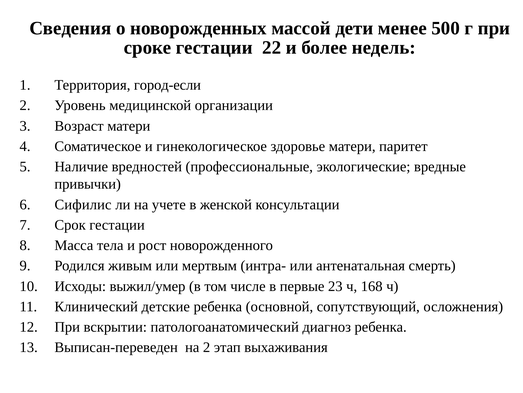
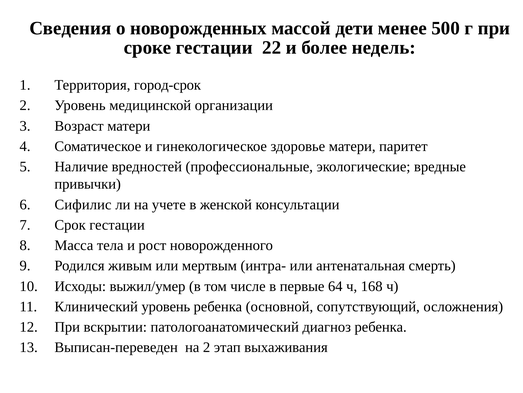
город-если: город-если -> город-срок
23: 23 -> 64
Клинический детские: детские -> уровень
